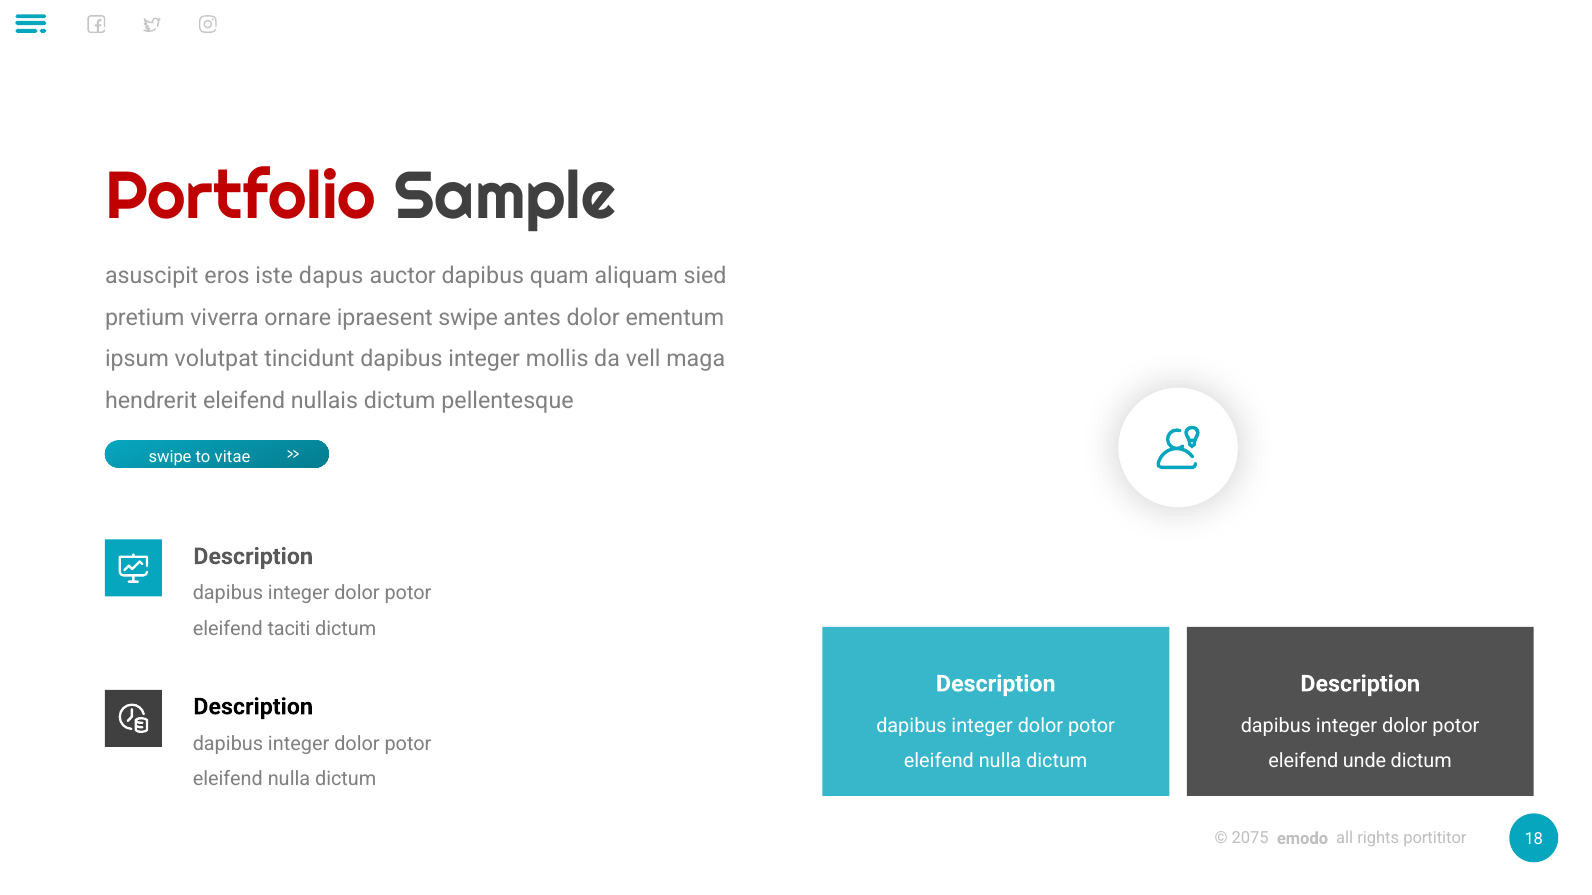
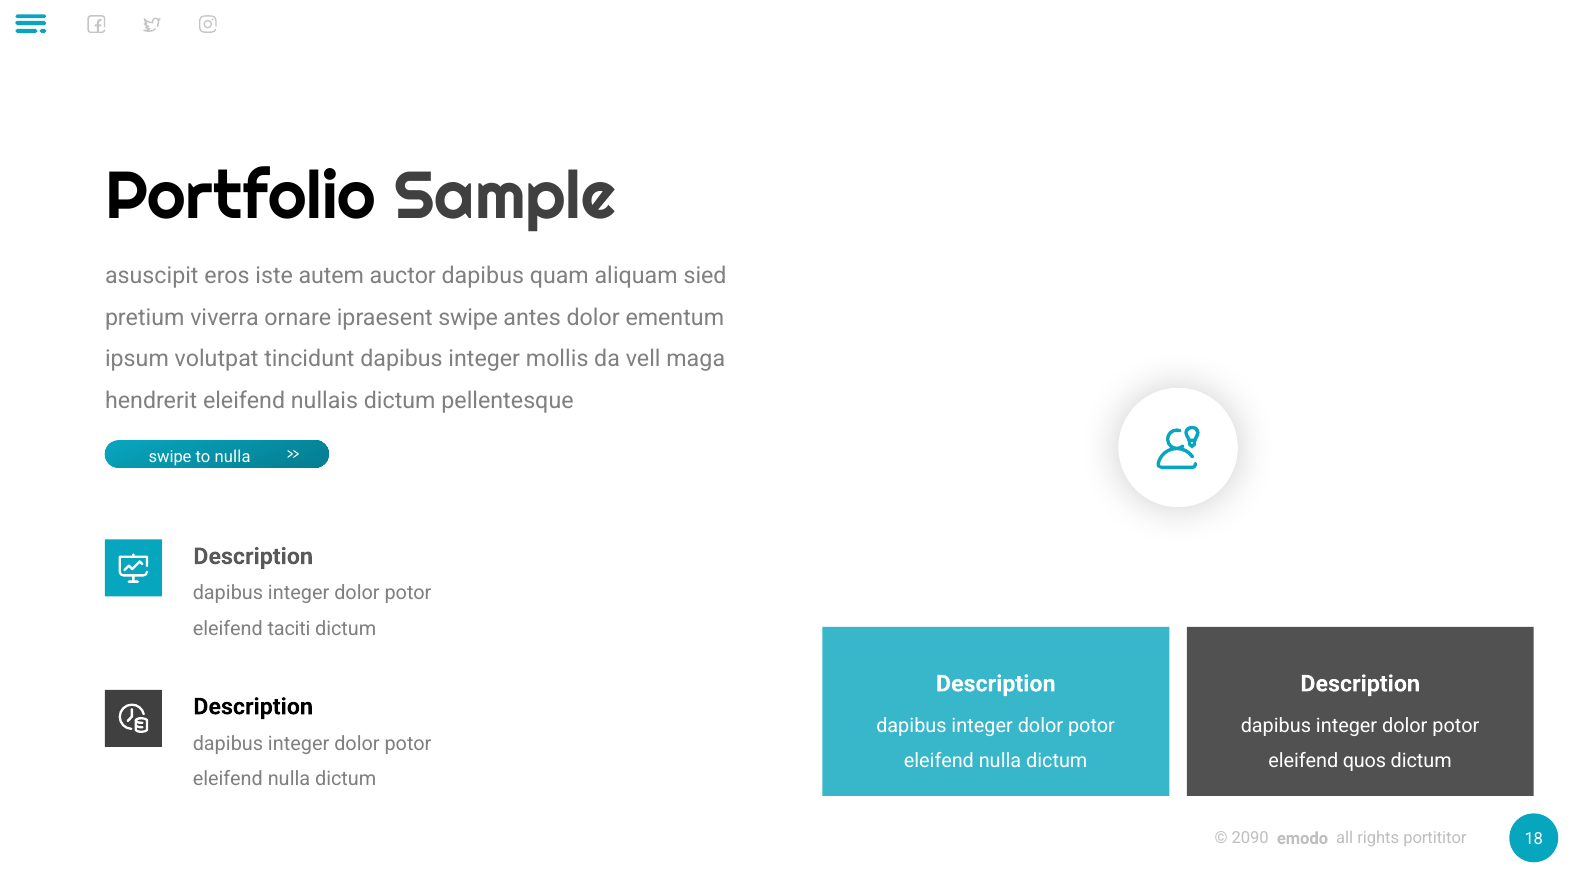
Portfolio colour: red -> black
dapus: dapus -> autem
to vitae: vitae -> nulla
unde: unde -> quos
2075: 2075 -> 2090
